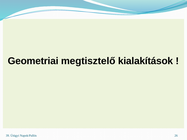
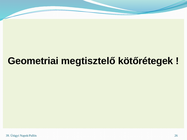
kialakítások: kialakítások -> kötőrétegek
